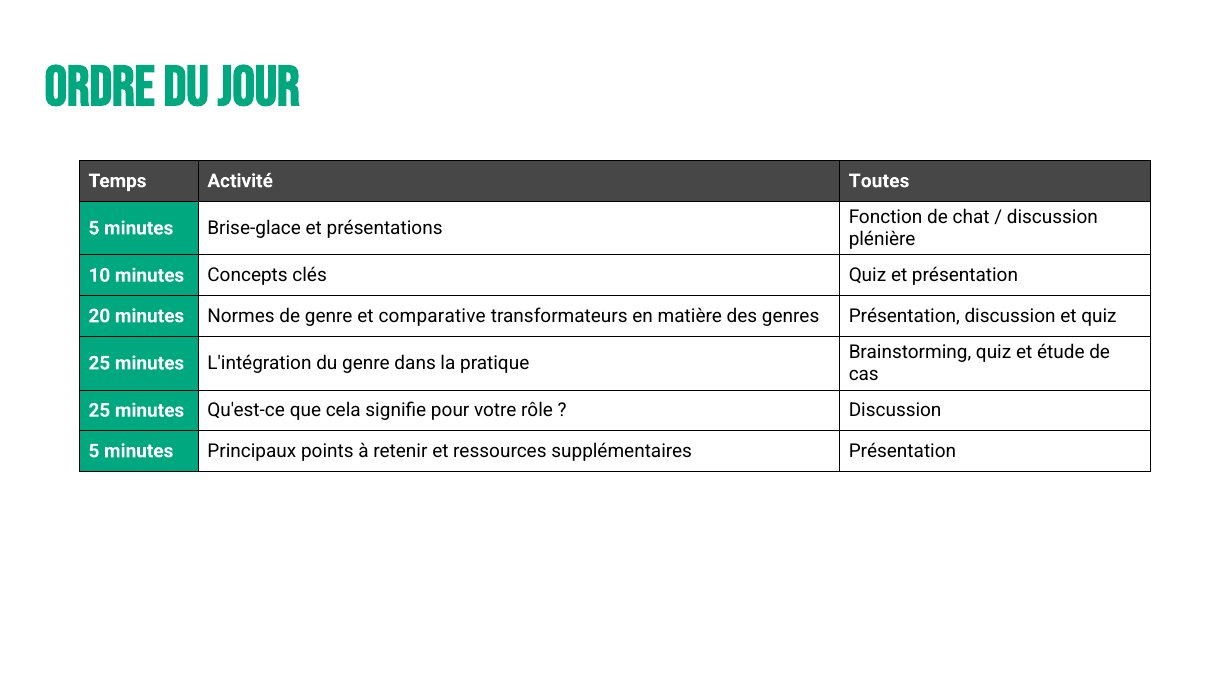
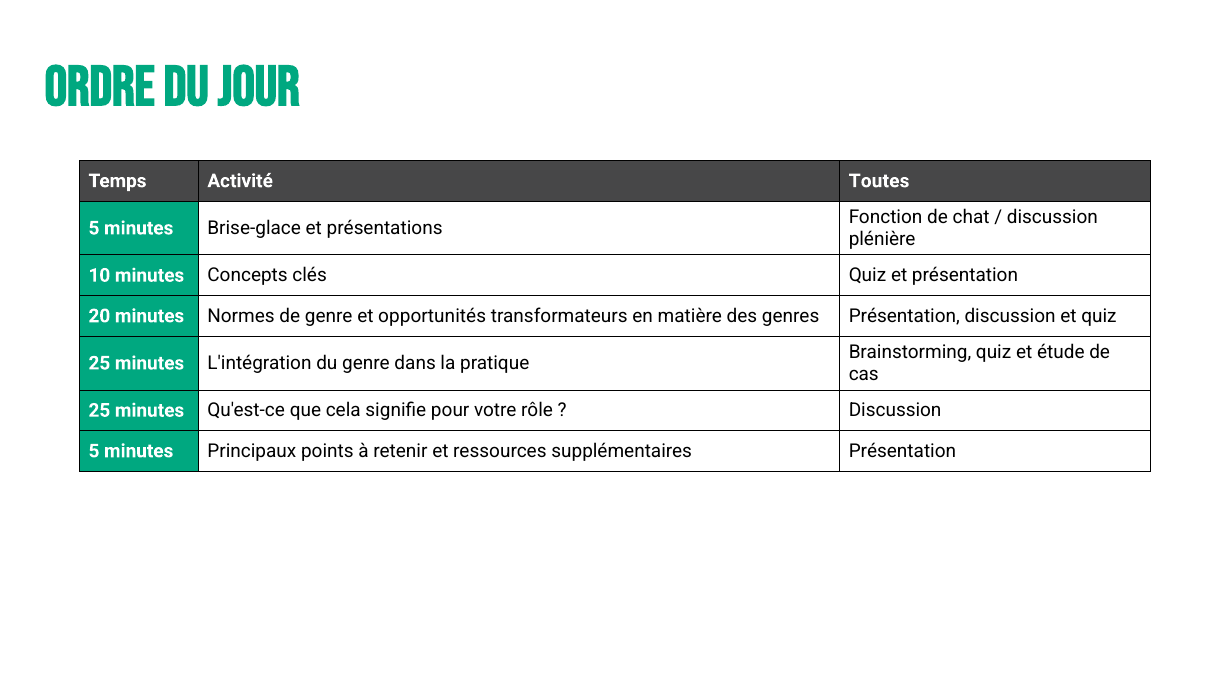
comparative: comparative -> opportunités
